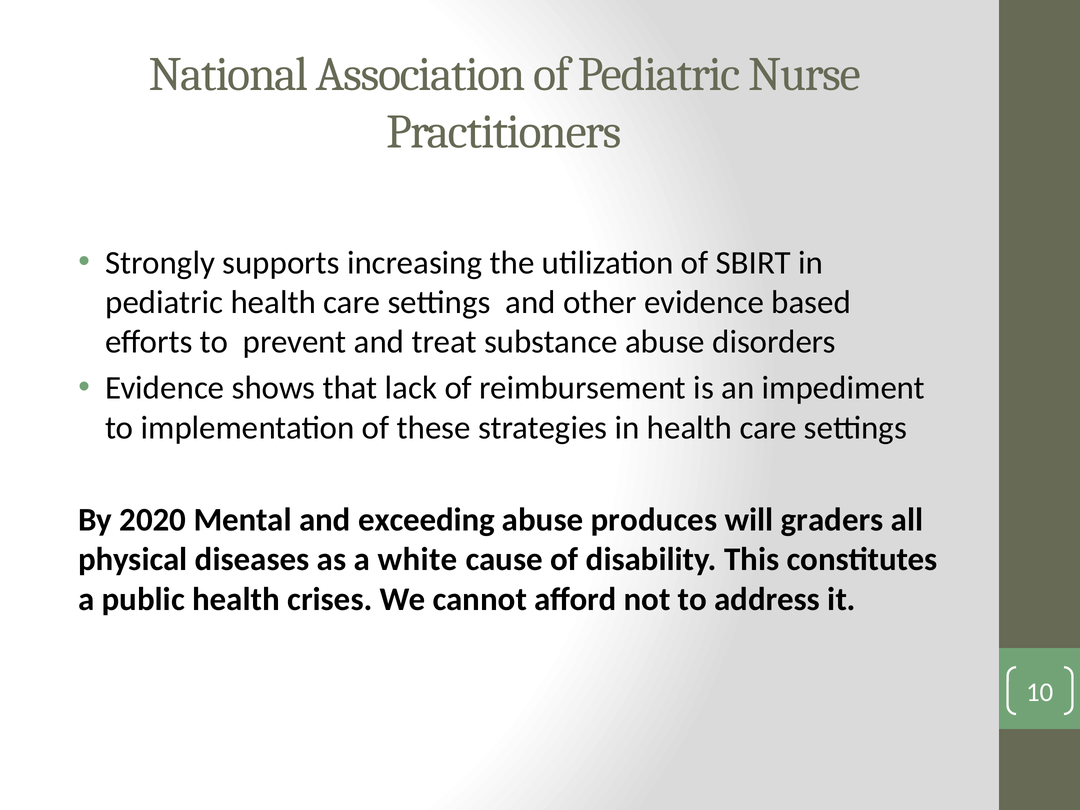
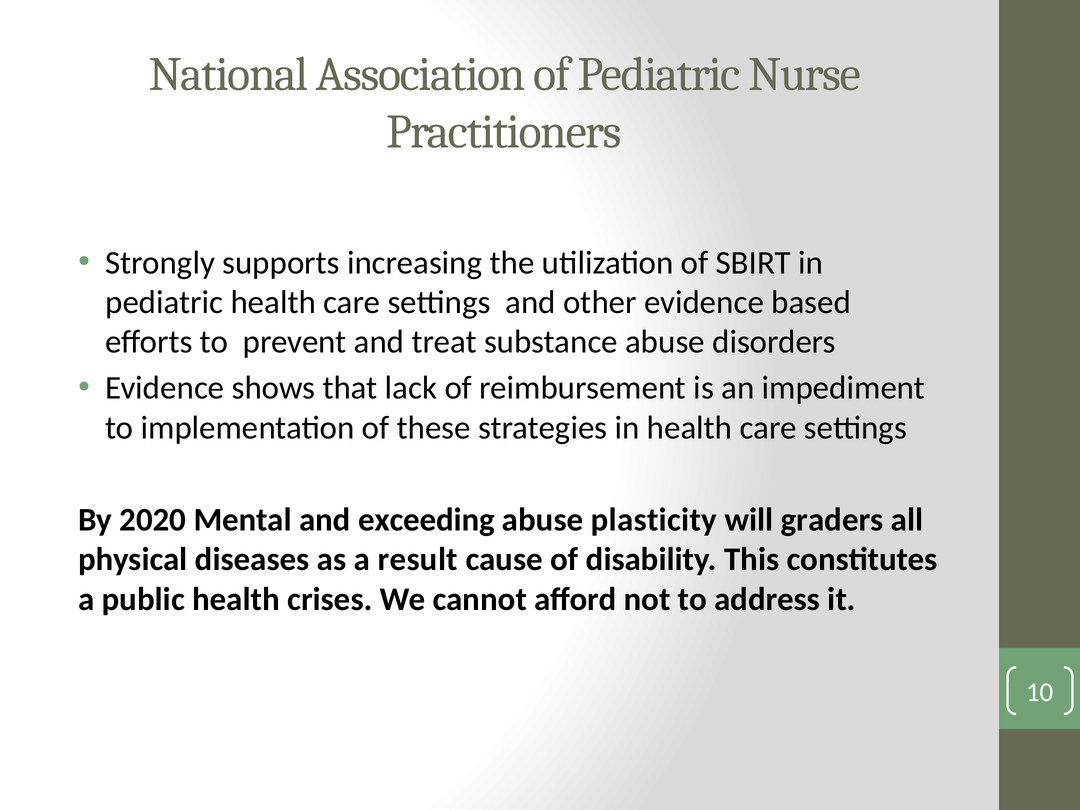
produces: produces -> plasticity
white: white -> result
